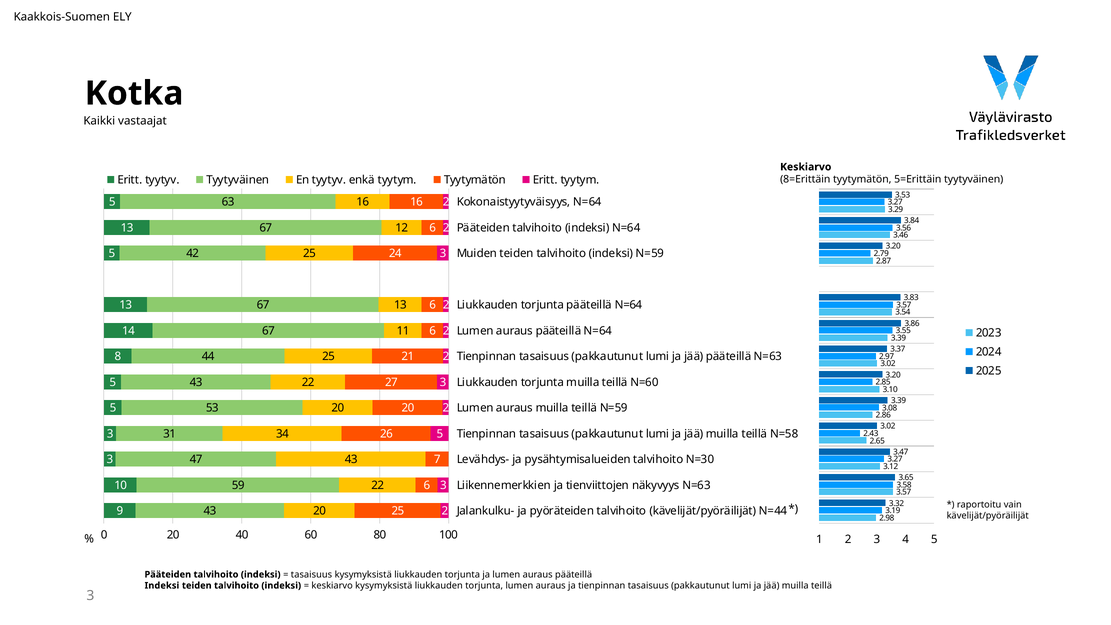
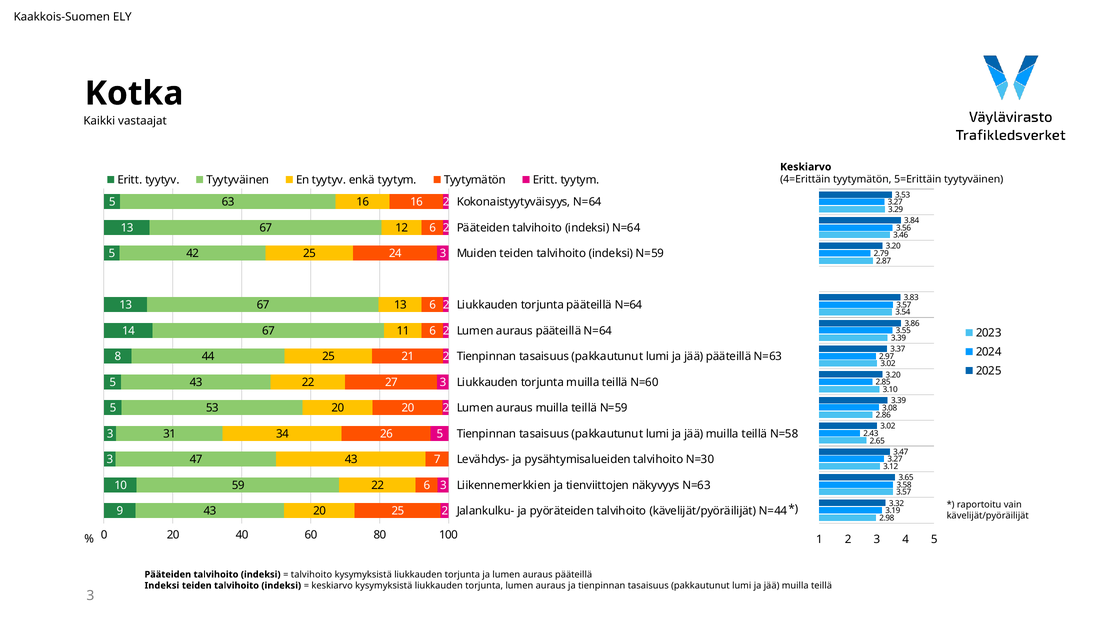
8=Erittäin: 8=Erittäin -> 4=Erittäin
tasaisuus at (312, 574): tasaisuus -> talvihoito
